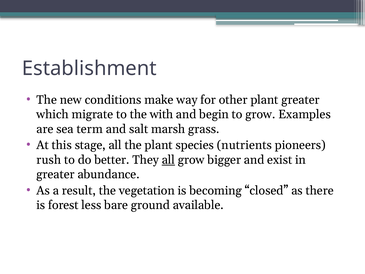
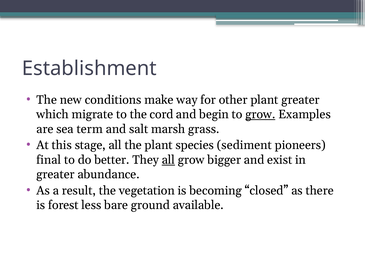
with: with -> cord
grow at (260, 114) underline: none -> present
nutrients: nutrients -> sediment
rush: rush -> final
